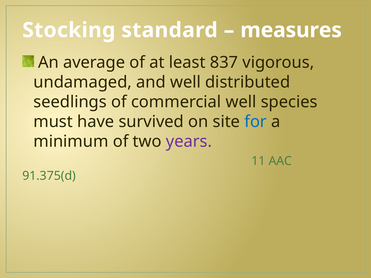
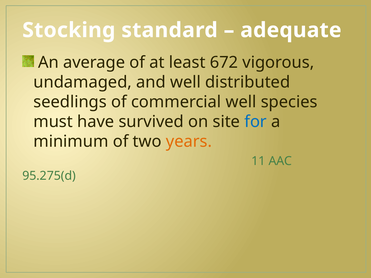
measures: measures -> adequate
837: 837 -> 672
years colour: purple -> orange
91.375(d: 91.375(d -> 95.275(d
